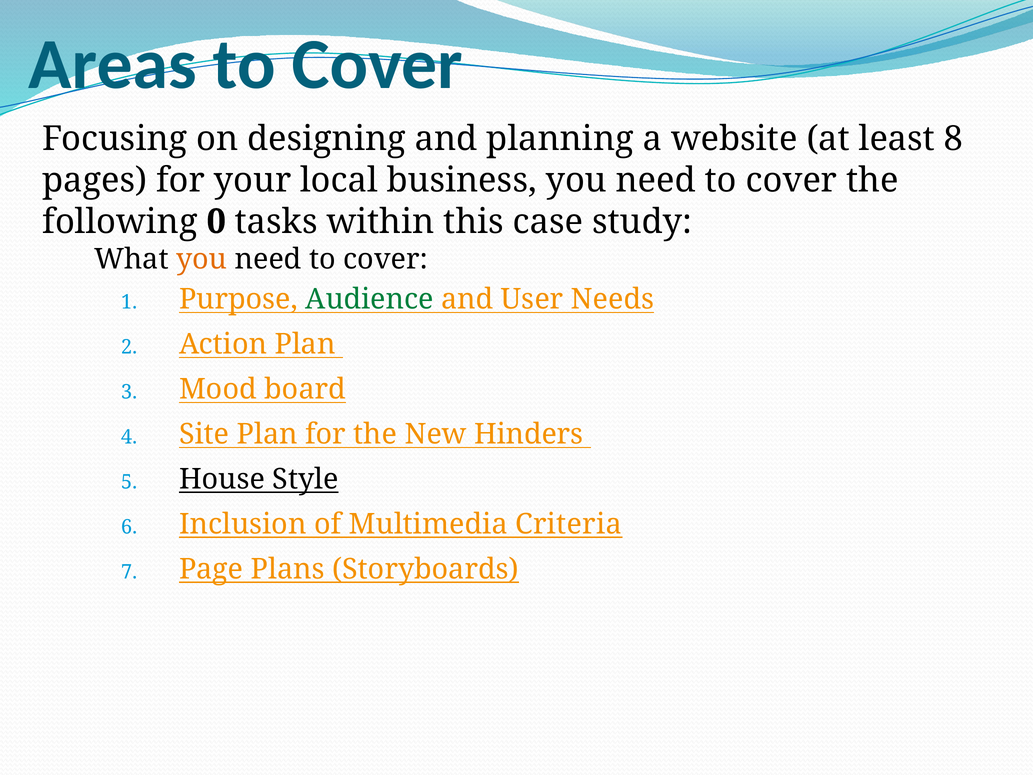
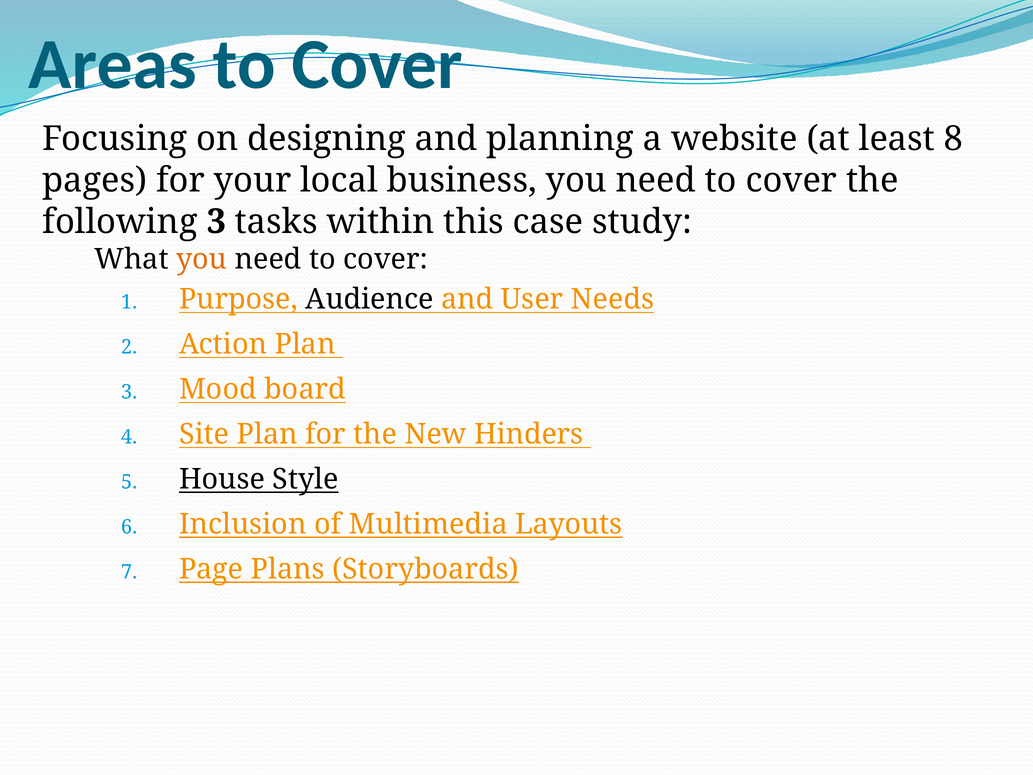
following 0: 0 -> 3
Audience colour: green -> black
Criteria: Criteria -> Layouts
